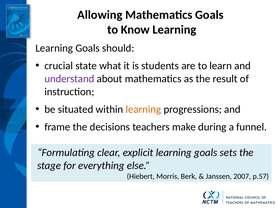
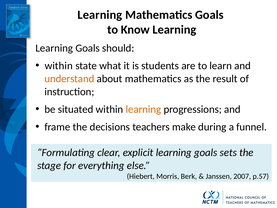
Allowing at (100, 15): Allowing -> Learning
crucial at (59, 66): crucial -> within
understand colour: purple -> orange
